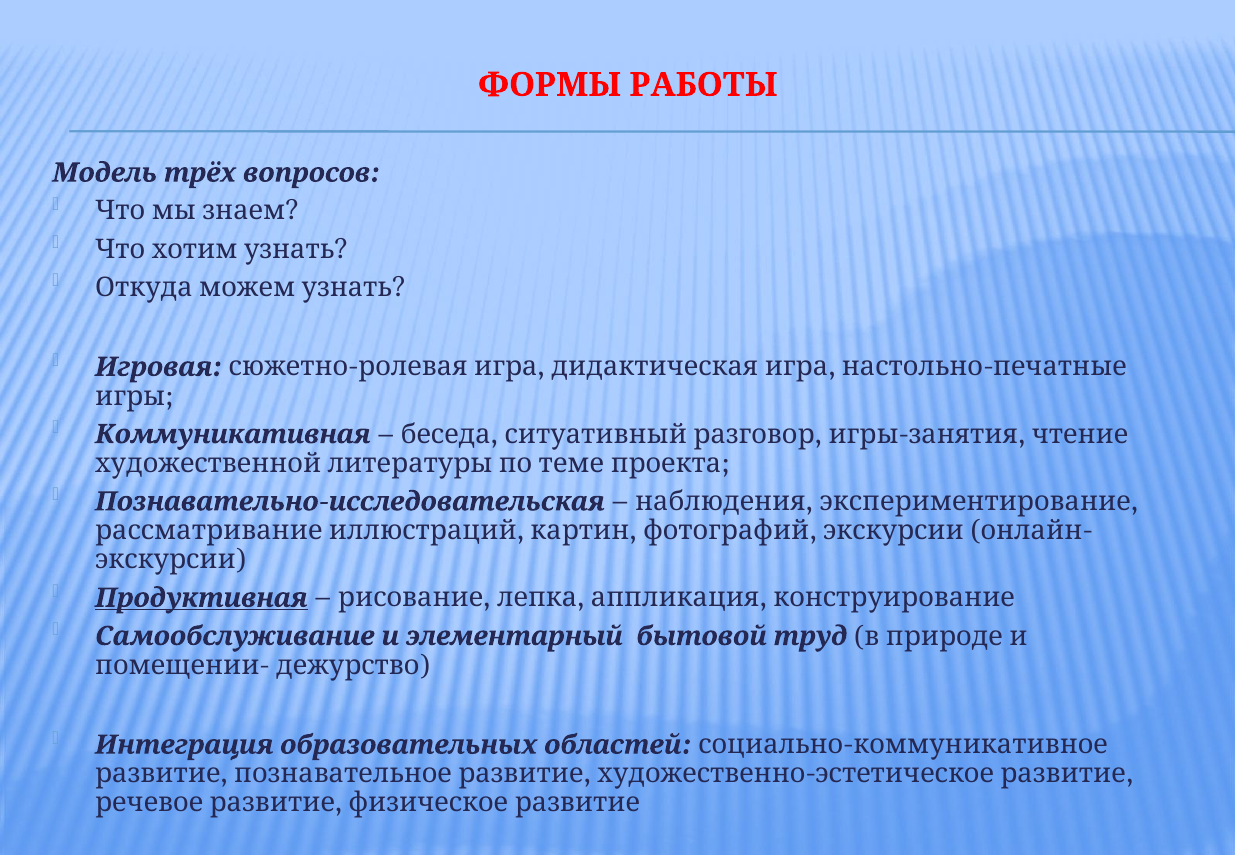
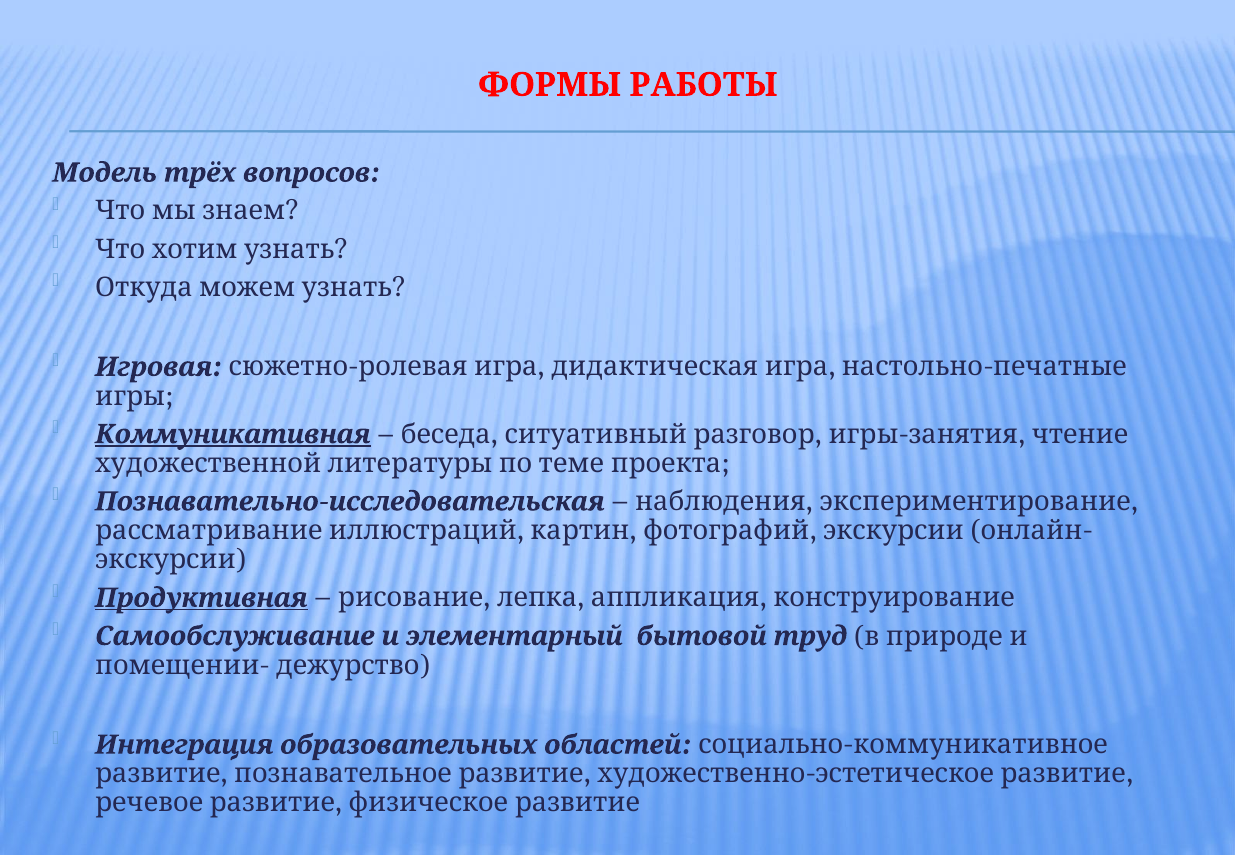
Коммуникативная underline: none -> present
